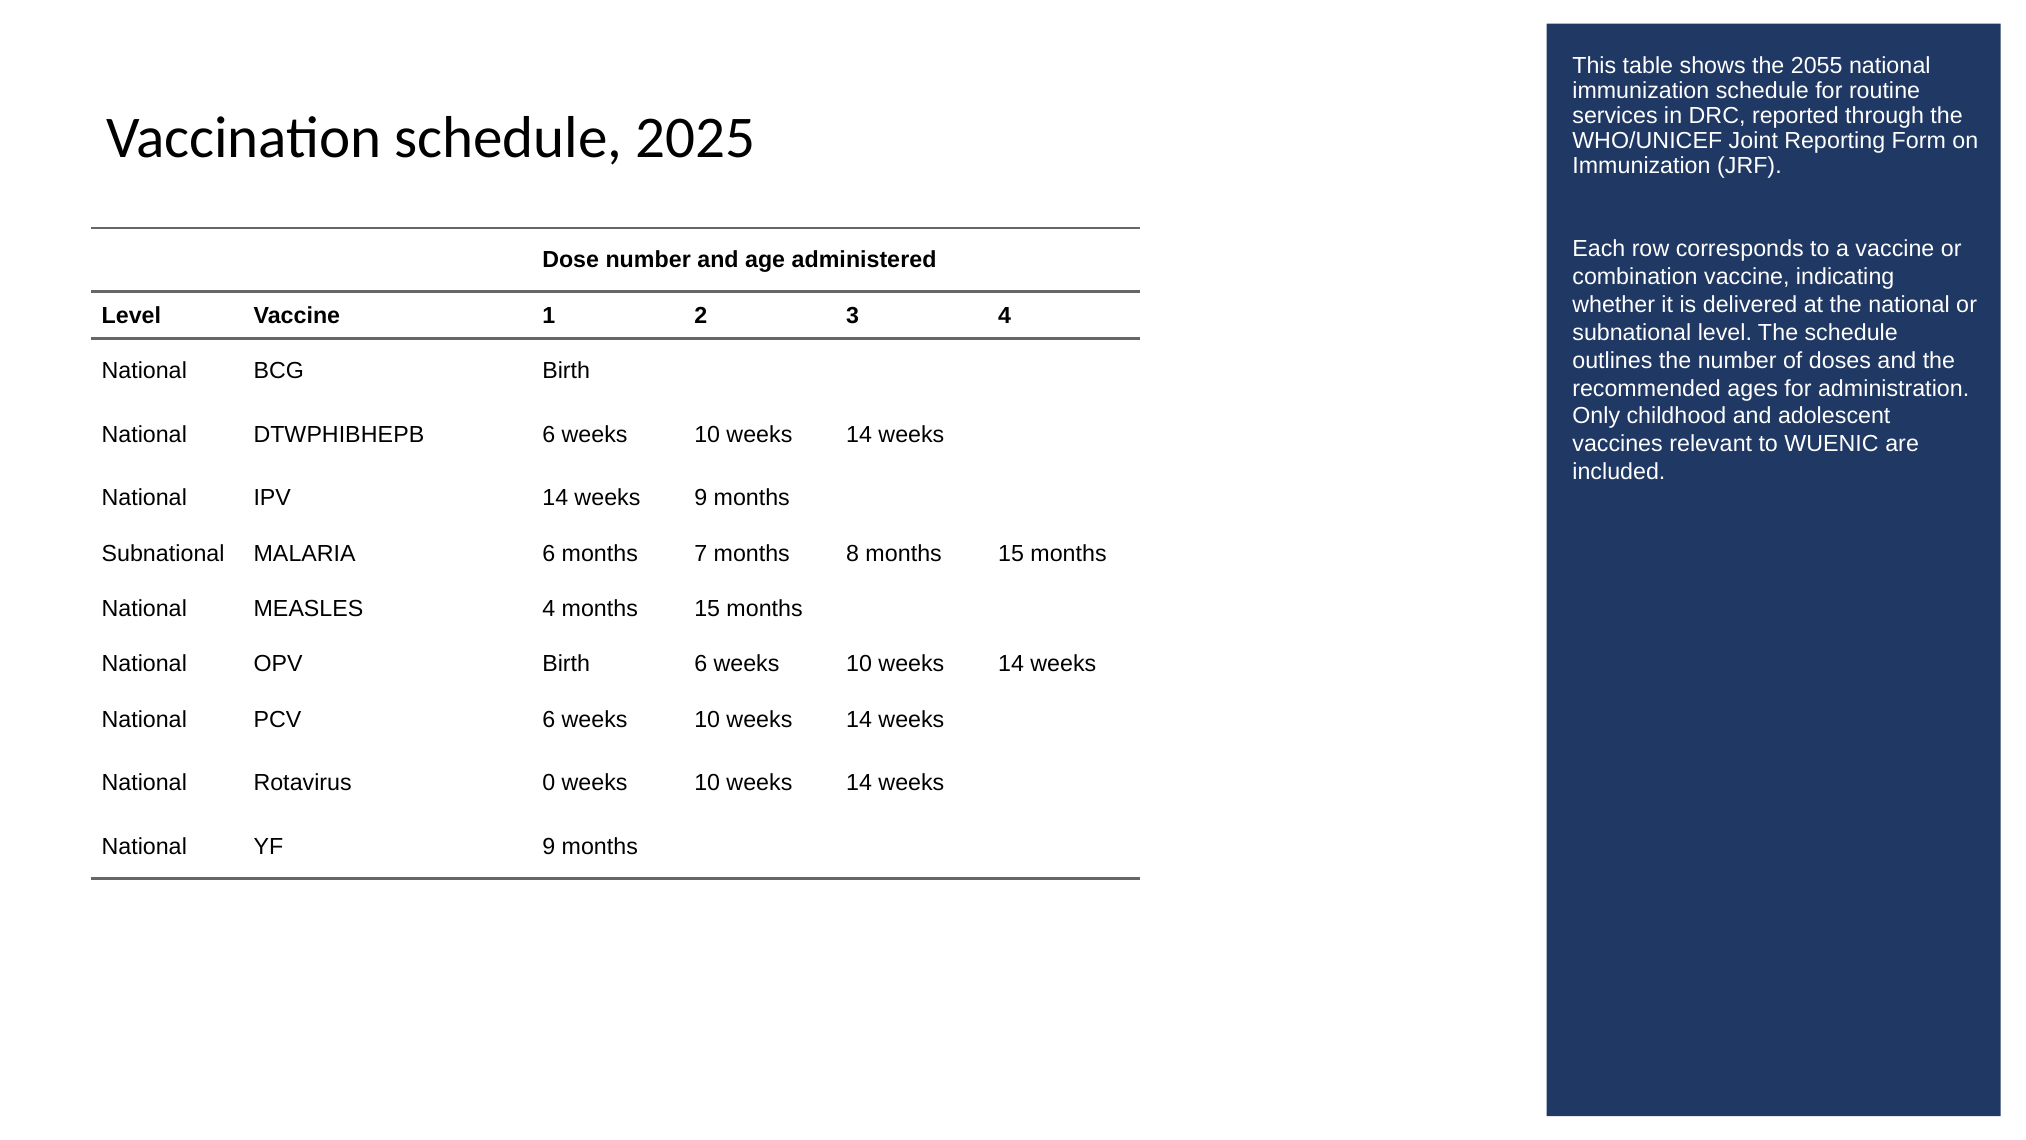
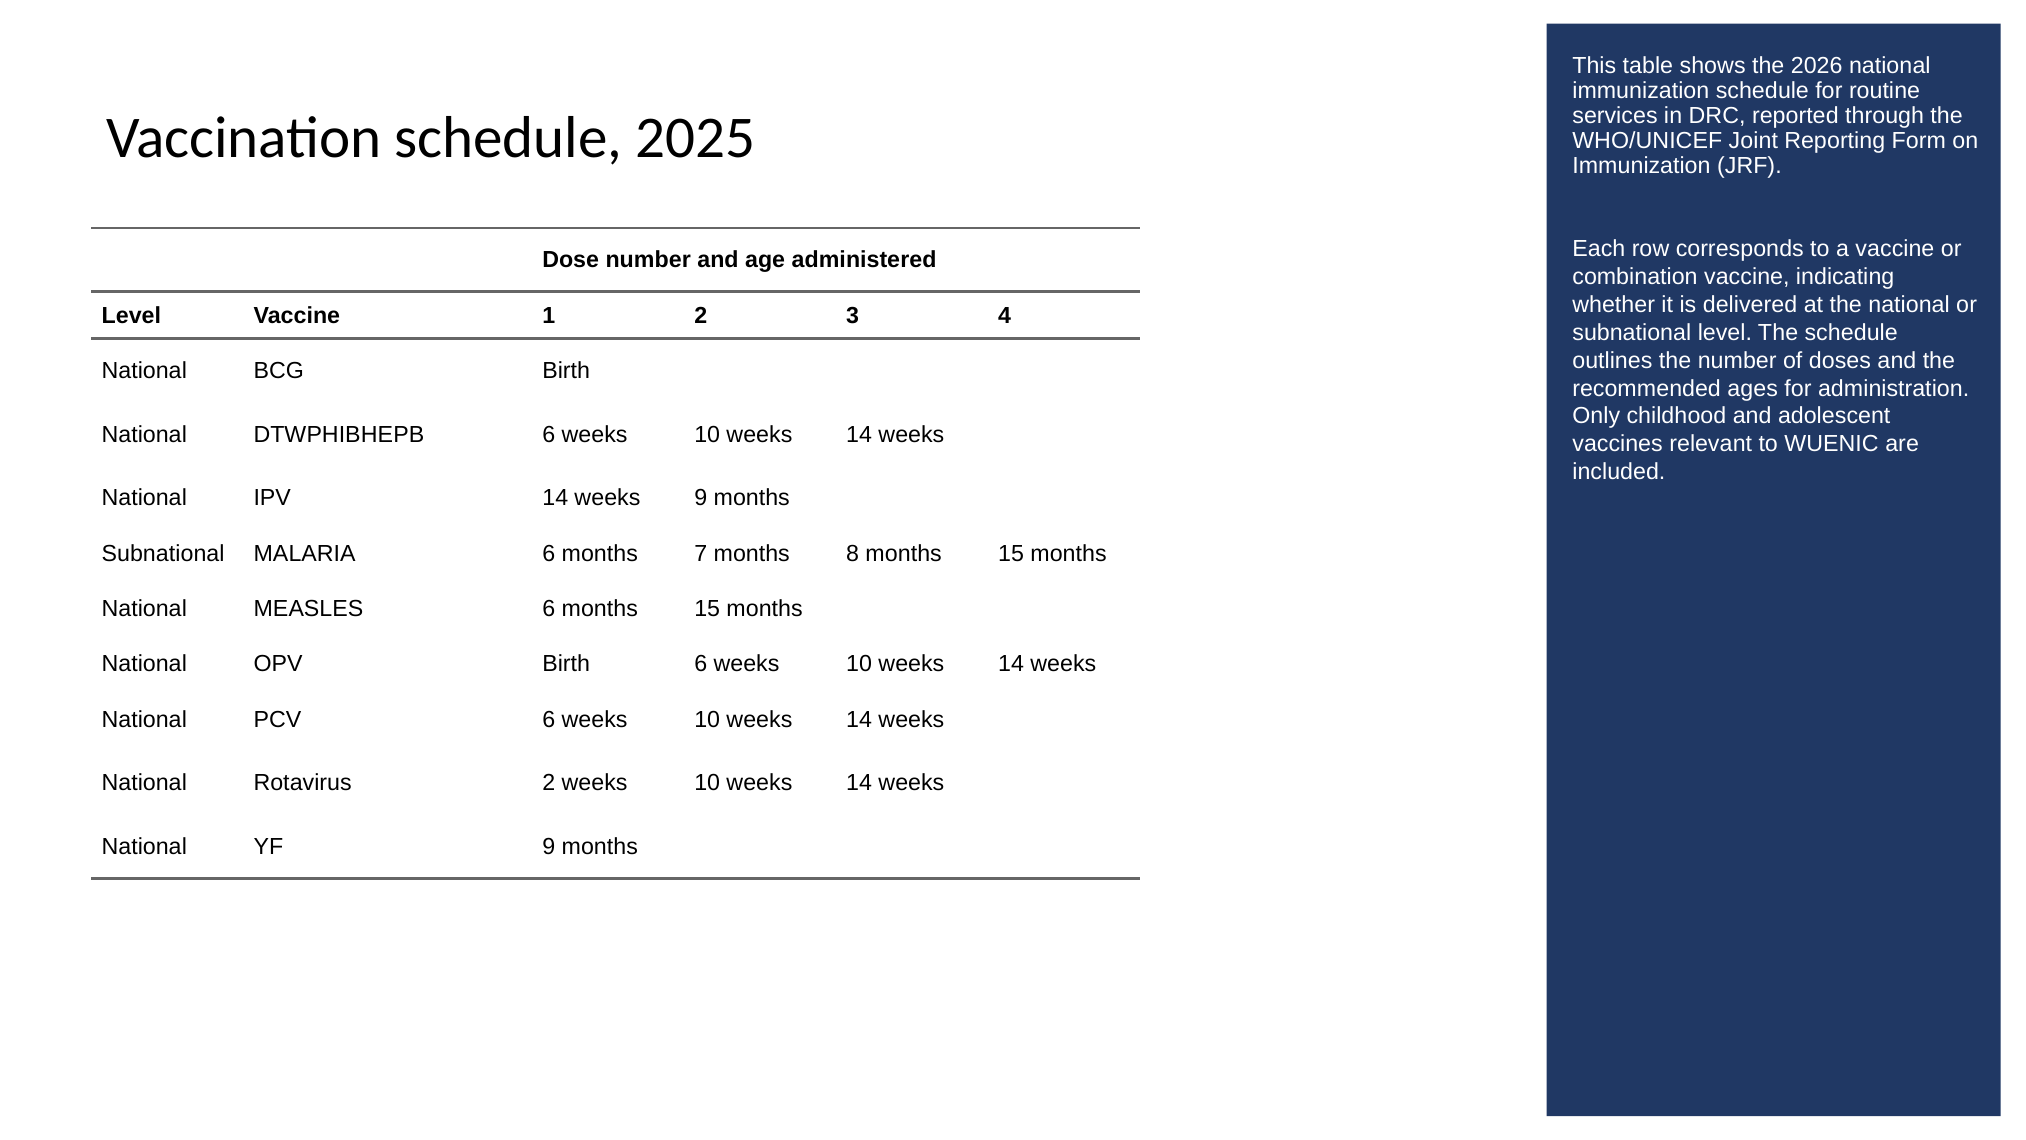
2055: 2055 -> 2026
MEASLES 4: 4 -> 6
Rotavirus 0: 0 -> 2
